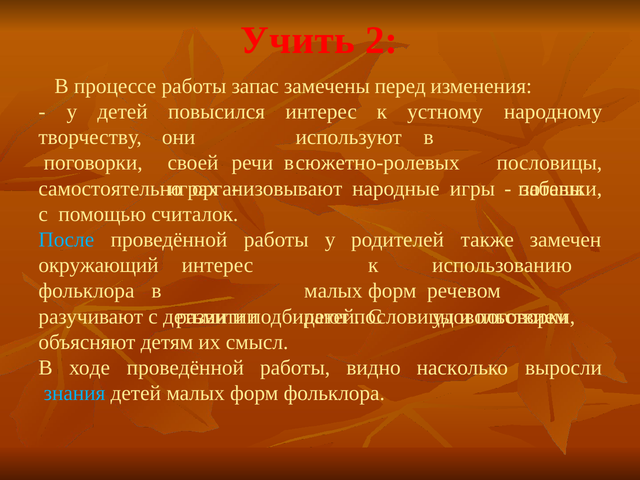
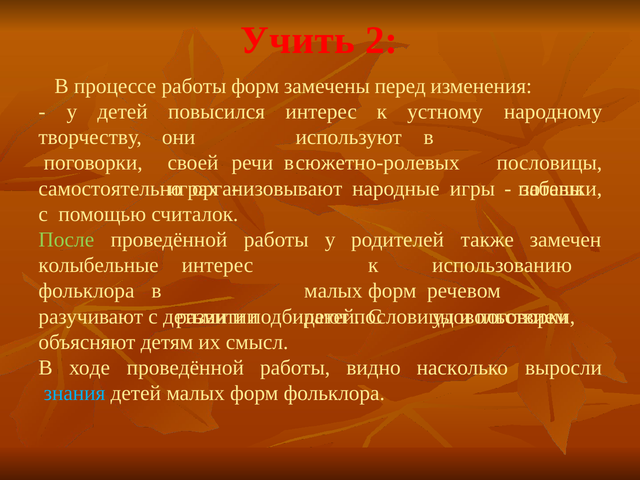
работы запас: запас -> форм
После colour: light blue -> light green
окружающий: окружающий -> колыбельные
